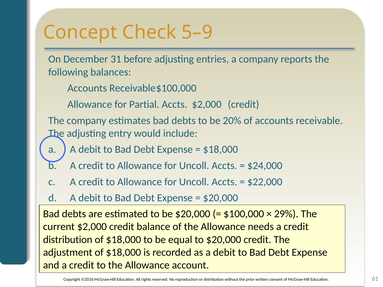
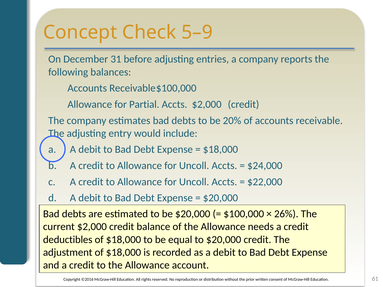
29%: 29% -> 26%
distribution at (68, 240): distribution -> deductibles
